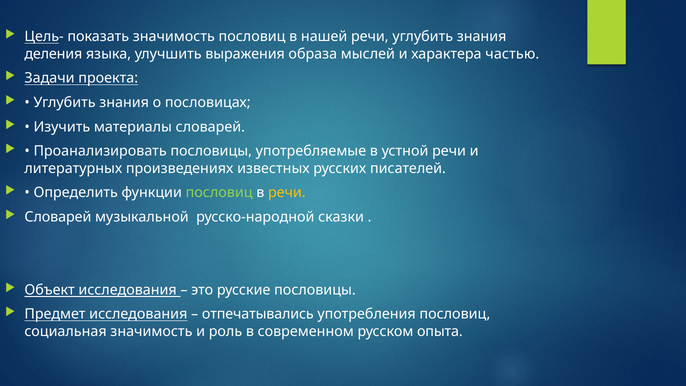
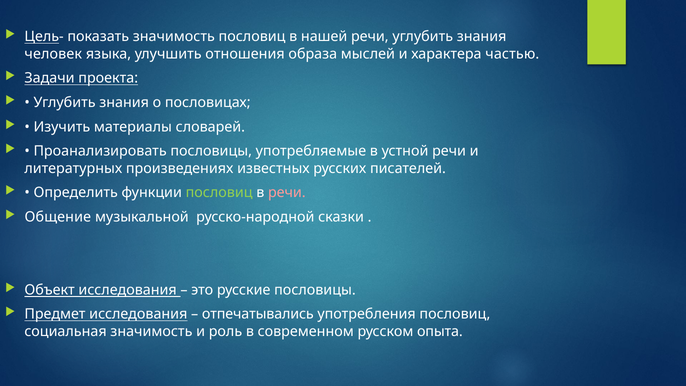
деления: деления -> человек
выражения: выражения -> отношения
речи at (287, 193) colour: yellow -> pink
Словарей at (58, 217): Словарей -> Общение
